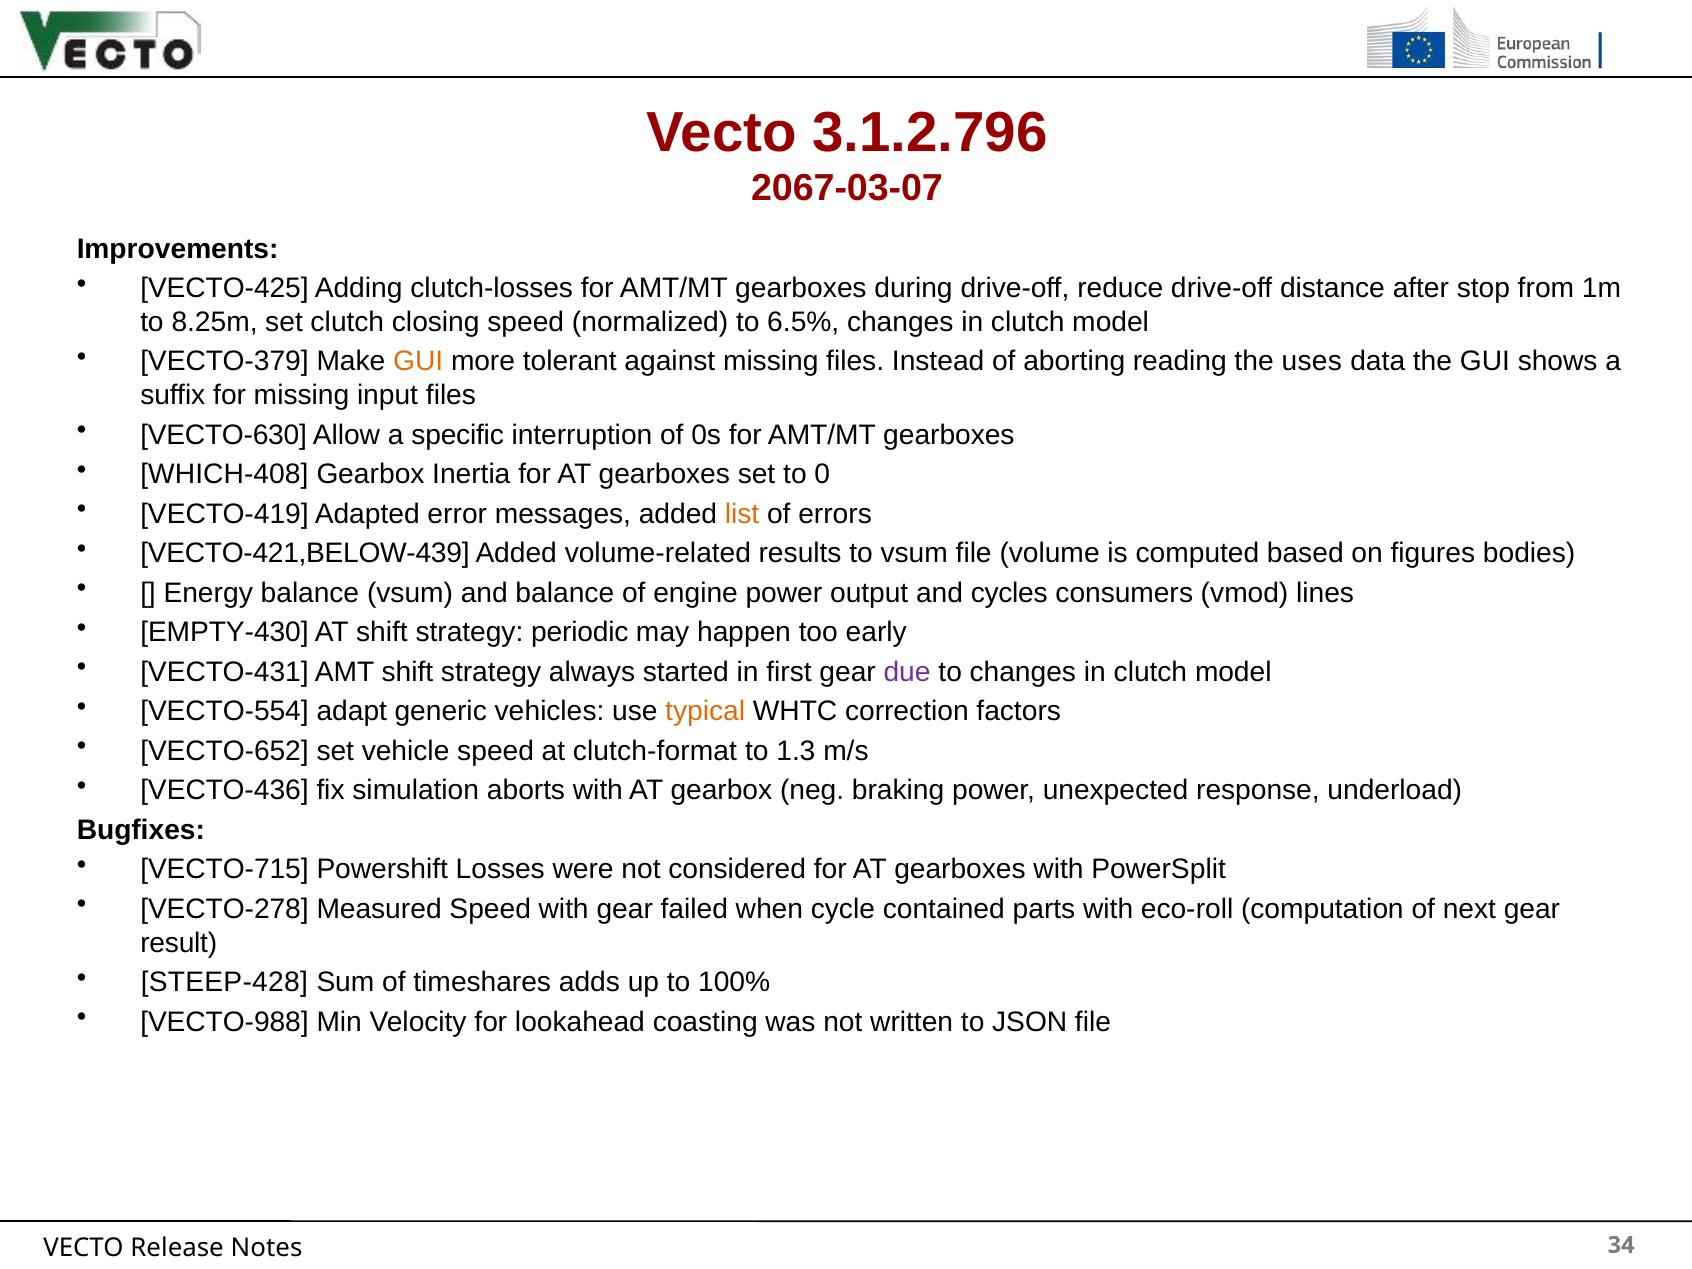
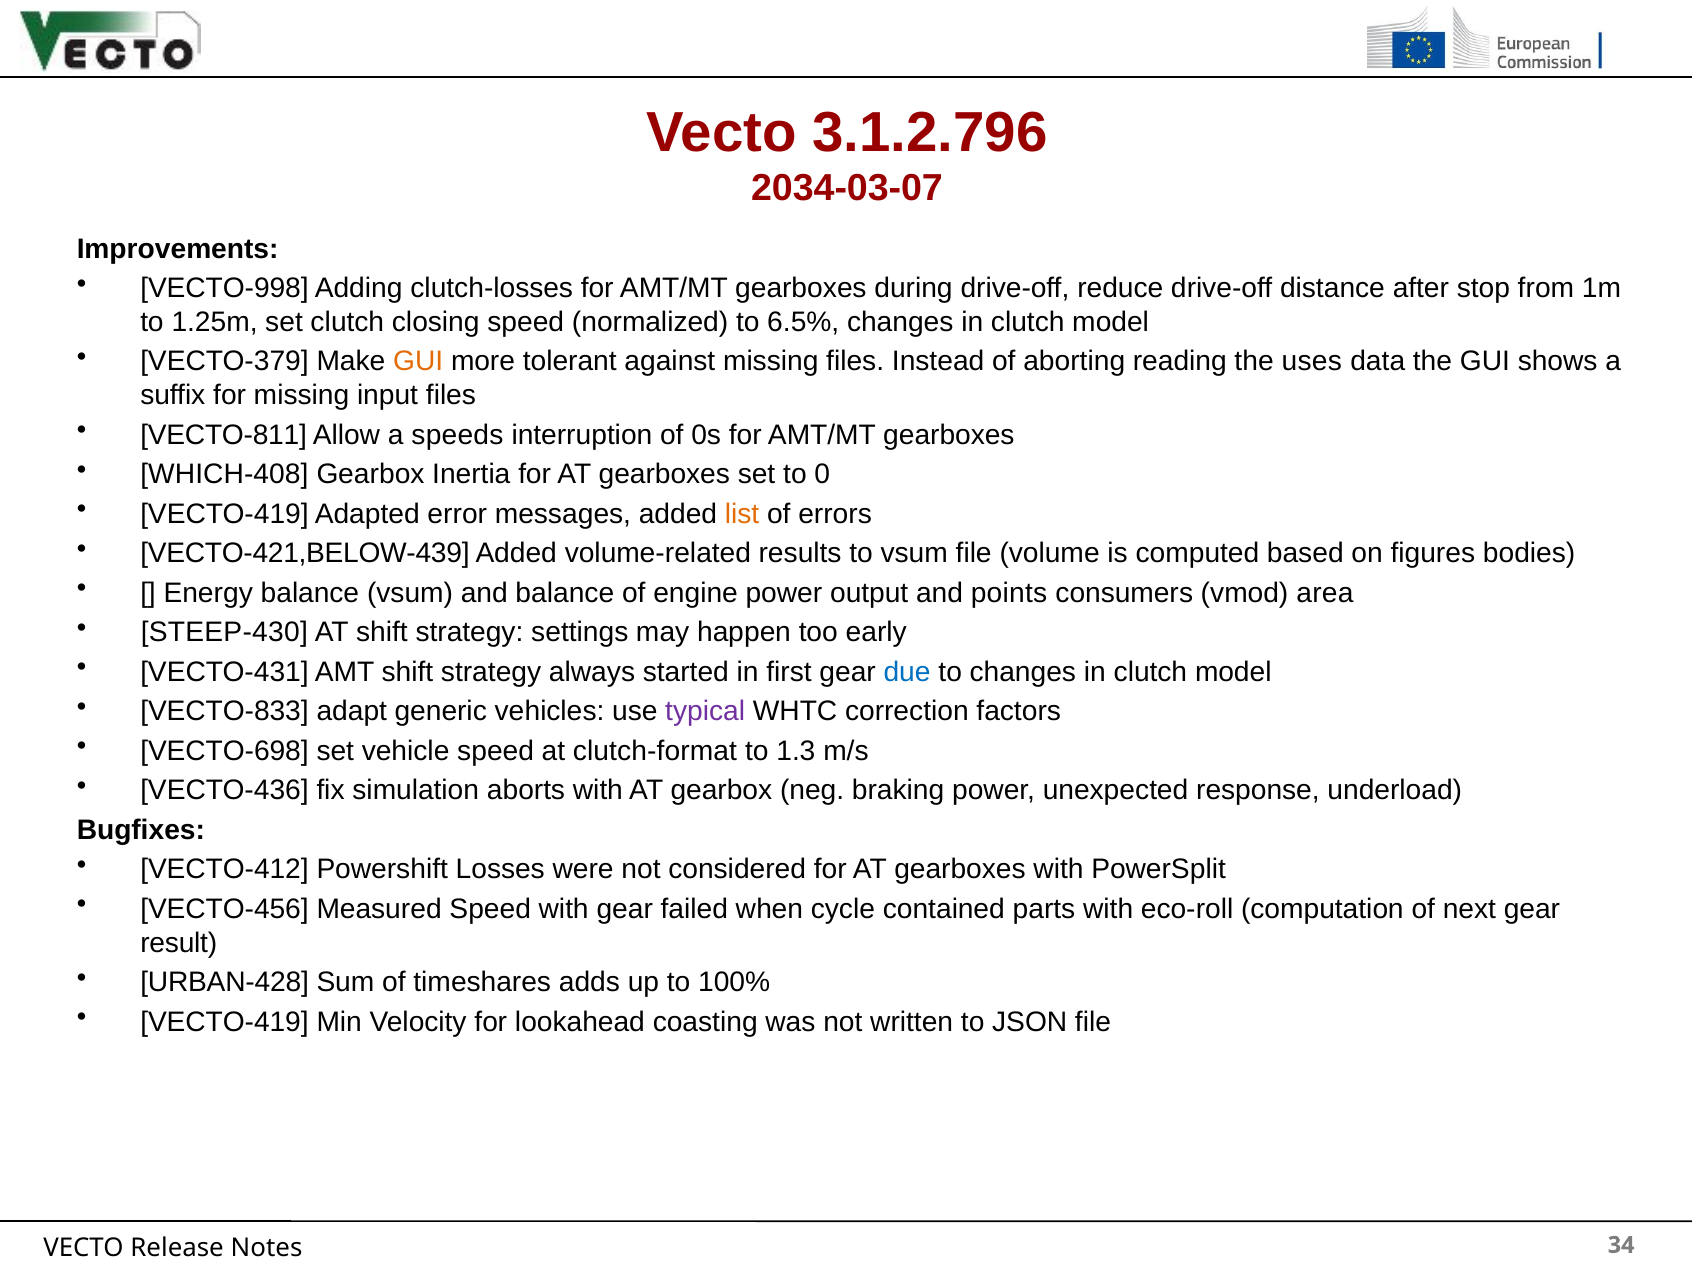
2067-03-07: 2067-03-07 -> 2034-03-07
VECTO-425: VECTO-425 -> VECTO-998
8.25m: 8.25m -> 1.25m
VECTO-630: VECTO-630 -> VECTO-811
specific: specific -> speeds
cycles: cycles -> points
lines: lines -> area
EMPTY-430: EMPTY-430 -> STEEP-430
periodic: periodic -> settings
due colour: purple -> blue
VECTO-554: VECTO-554 -> VECTO-833
typical colour: orange -> purple
VECTO-652: VECTO-652 -> VECTO-698
VECTO-715: VECTO-715 -> VECTO-412
VECTO-278: VECTO-278 -> VECTO-456
STEEP-428: STEEP-428 -> URBAN-428
VECTO-988 at (224, 1022): VECTO-988 -> VECTO-419
